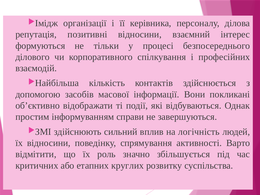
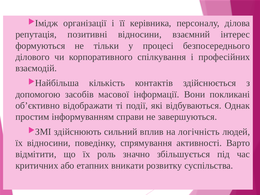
круглих: круглих -> вникати
